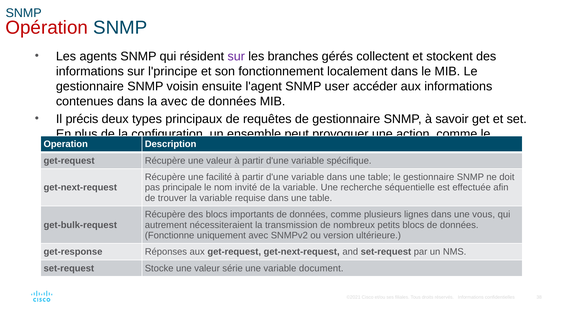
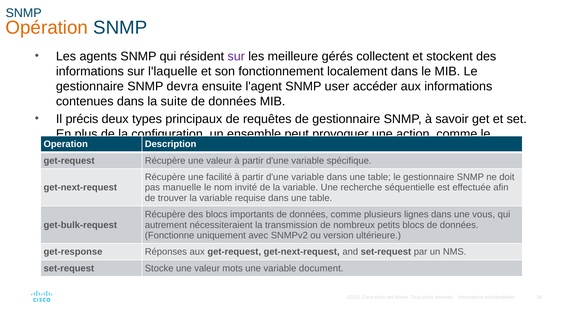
Opération colour: red -> orange
branches: branches -> meilleure
l'principe: l'principe -> l'laquelle
voisin: voisin -> devra
la avec: avec -> suite
principale: principale -> manuelle
série: série -> mots
